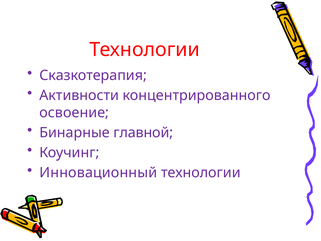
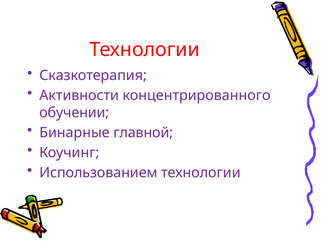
освоение: освоение -> обучении
Инновационный: Инновационный -> Использованием
